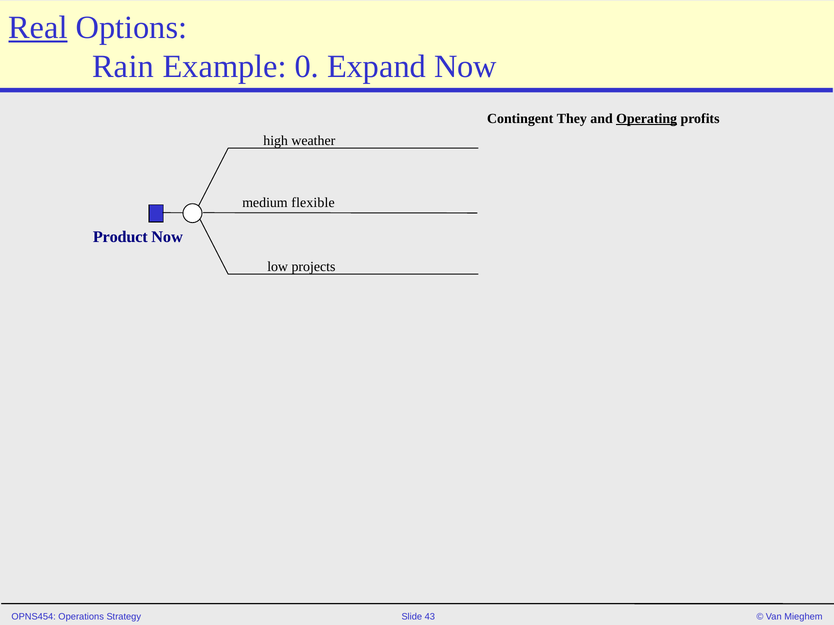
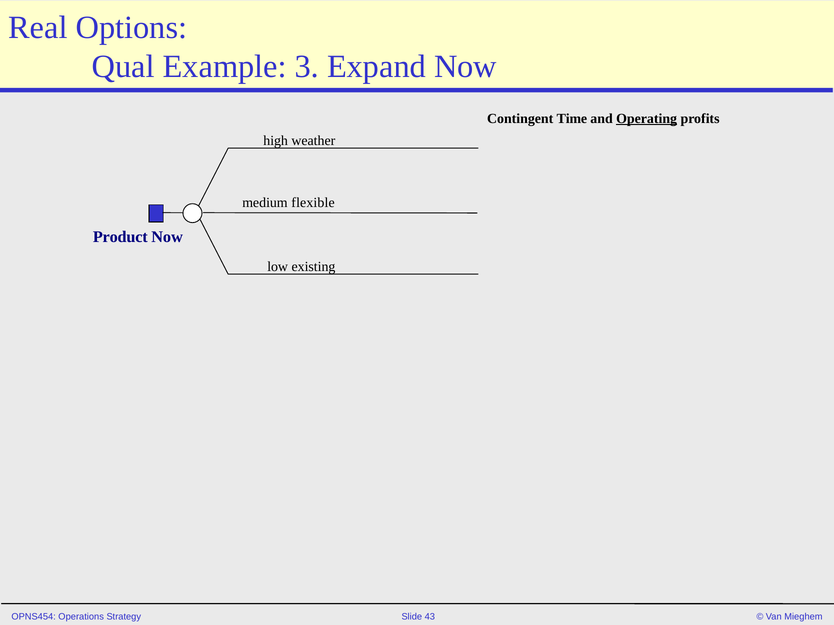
Real underline: present -> none
Rain: Rain -> Qual
0: 0 -> 3
They: They -> Time
projects: projects -> existing
